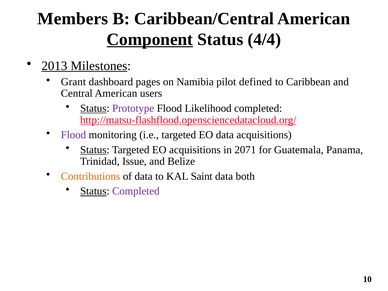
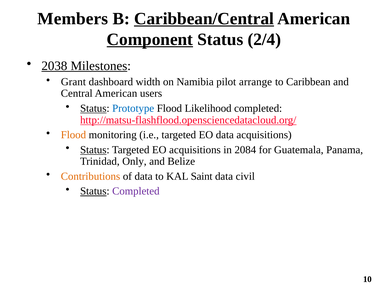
Caribbean/Central underline: none -> present
4/4: 4/4 -> 2/4
2013: 2013 -> 2038
pages: pages -> width
defined: defined -> arrange
Prototype colour: purple -> blue
Flood at (73, 135) colour: purple -> orange
2071: 2071 -> 2084
Issue: Issue -> Only
both: both -> civil
